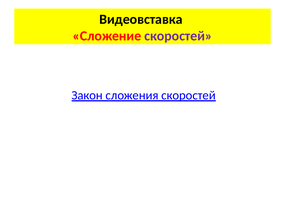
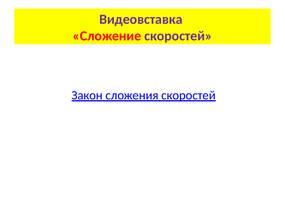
Видеовставка colour: black -> purple
